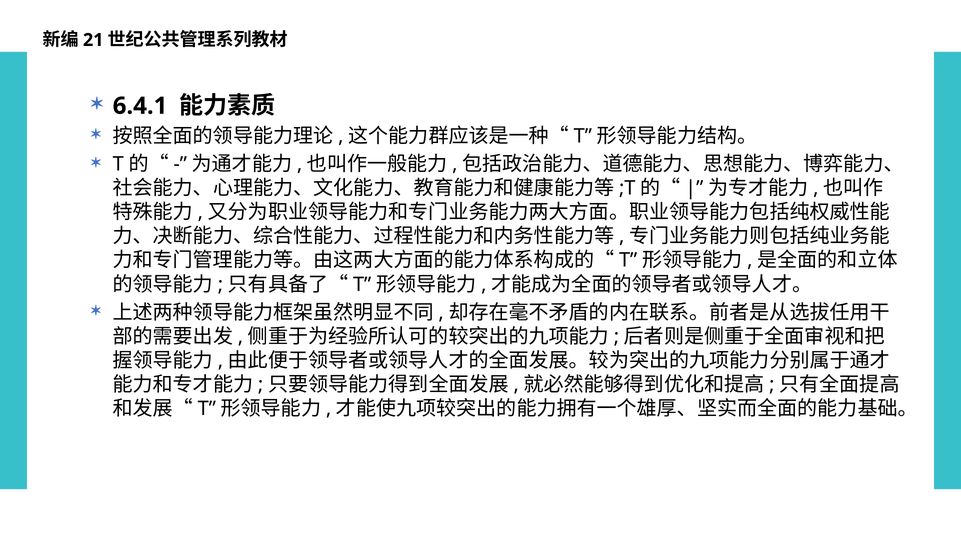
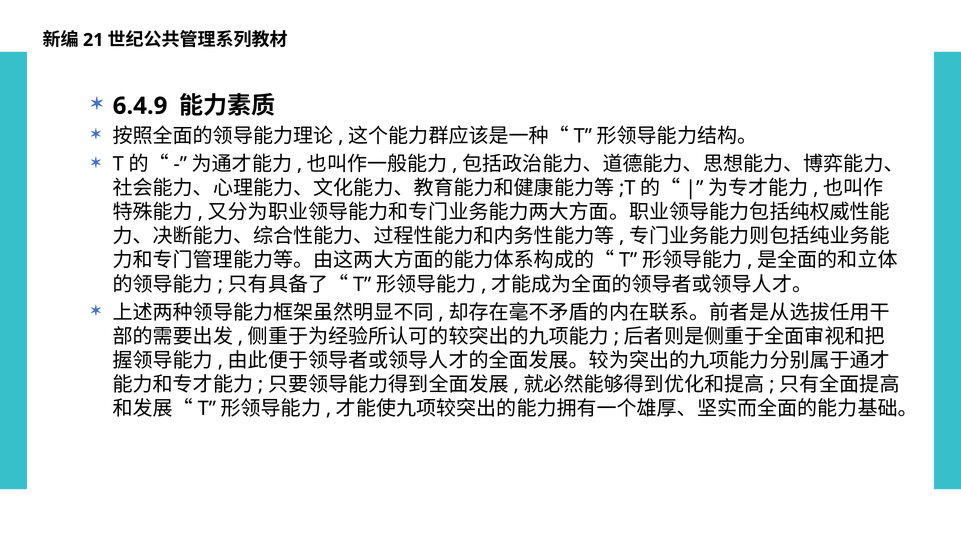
6.4.1: 6.4.1 -> 6.4.9
